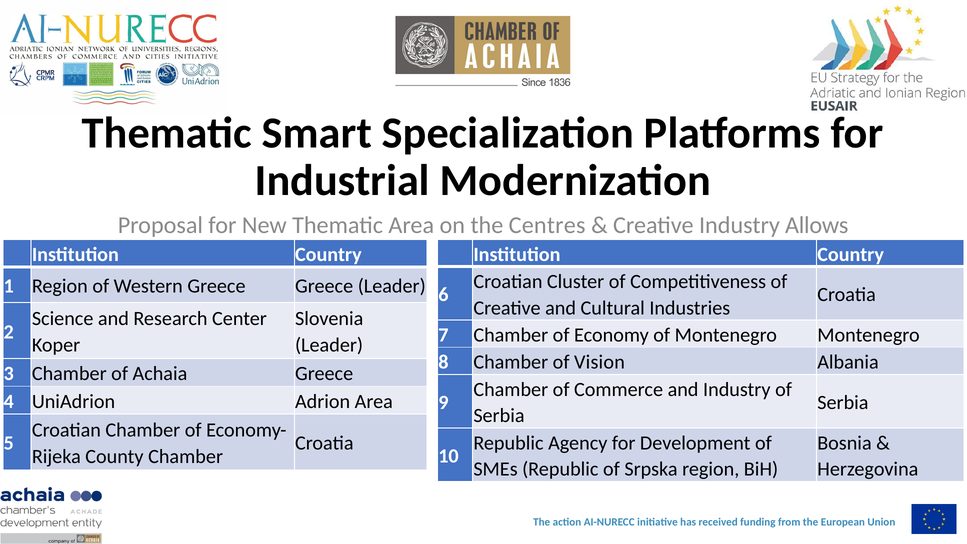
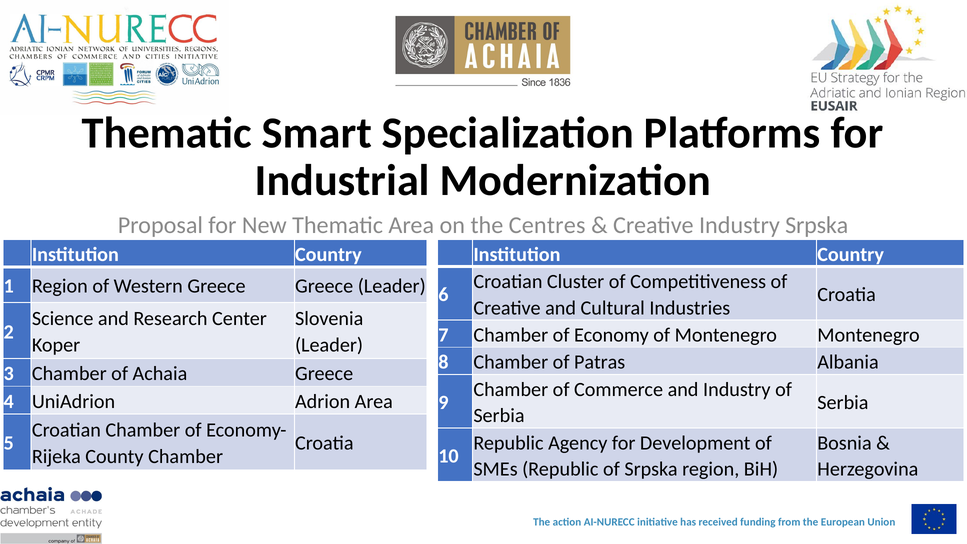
Industry Allows: Allows -> Srpska
Vision: Vision -> Patras
